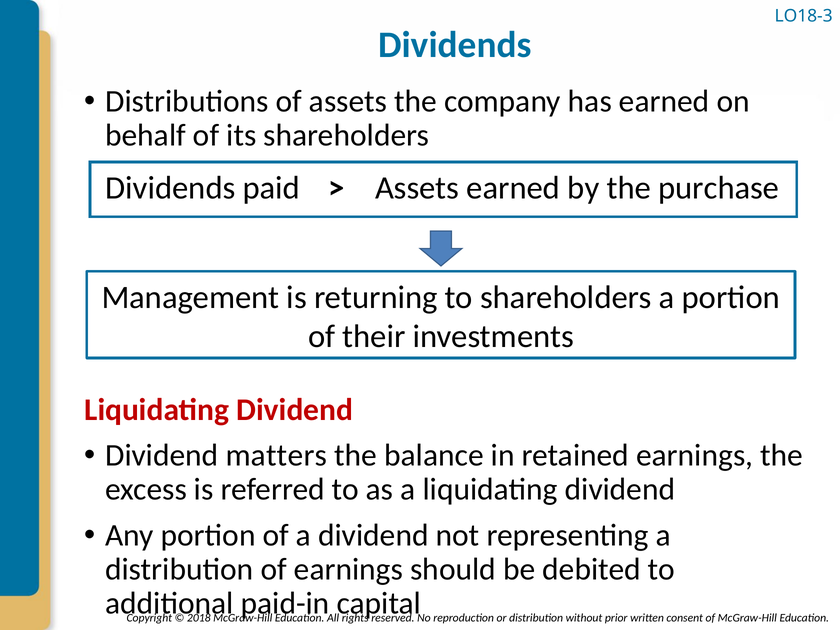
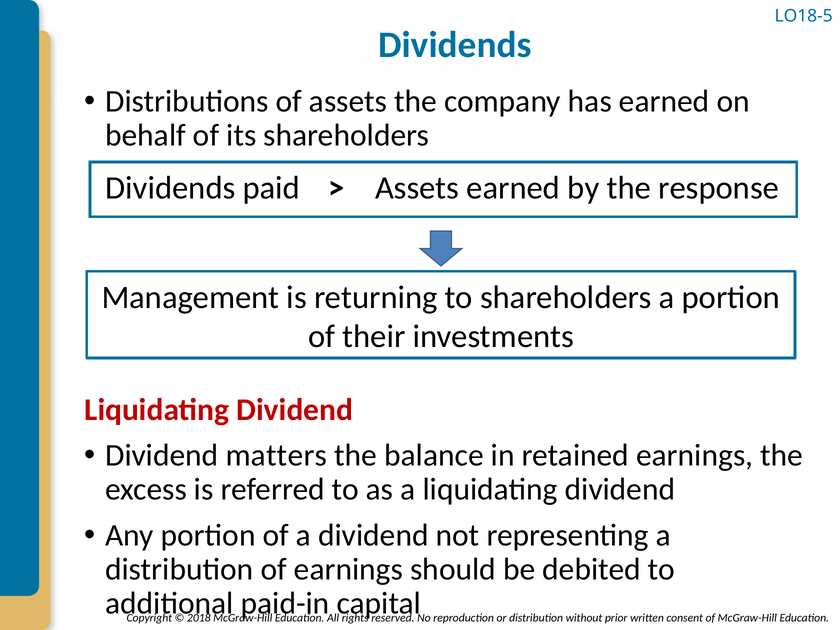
LO18-3: LO18-3 -> LO18-5
purchase: purchase -> response
